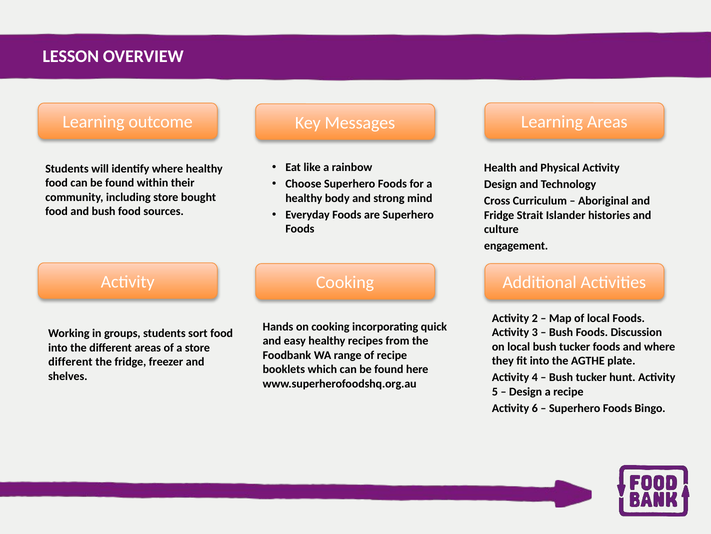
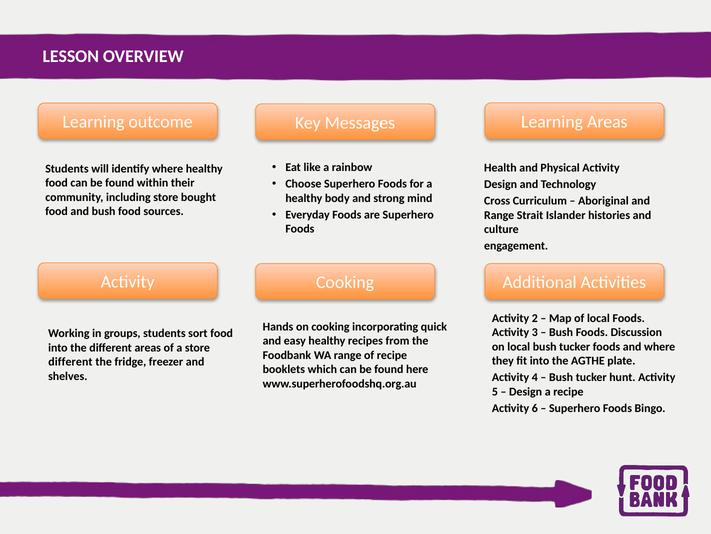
Fridge at (499, 215): Fridge -> Range
